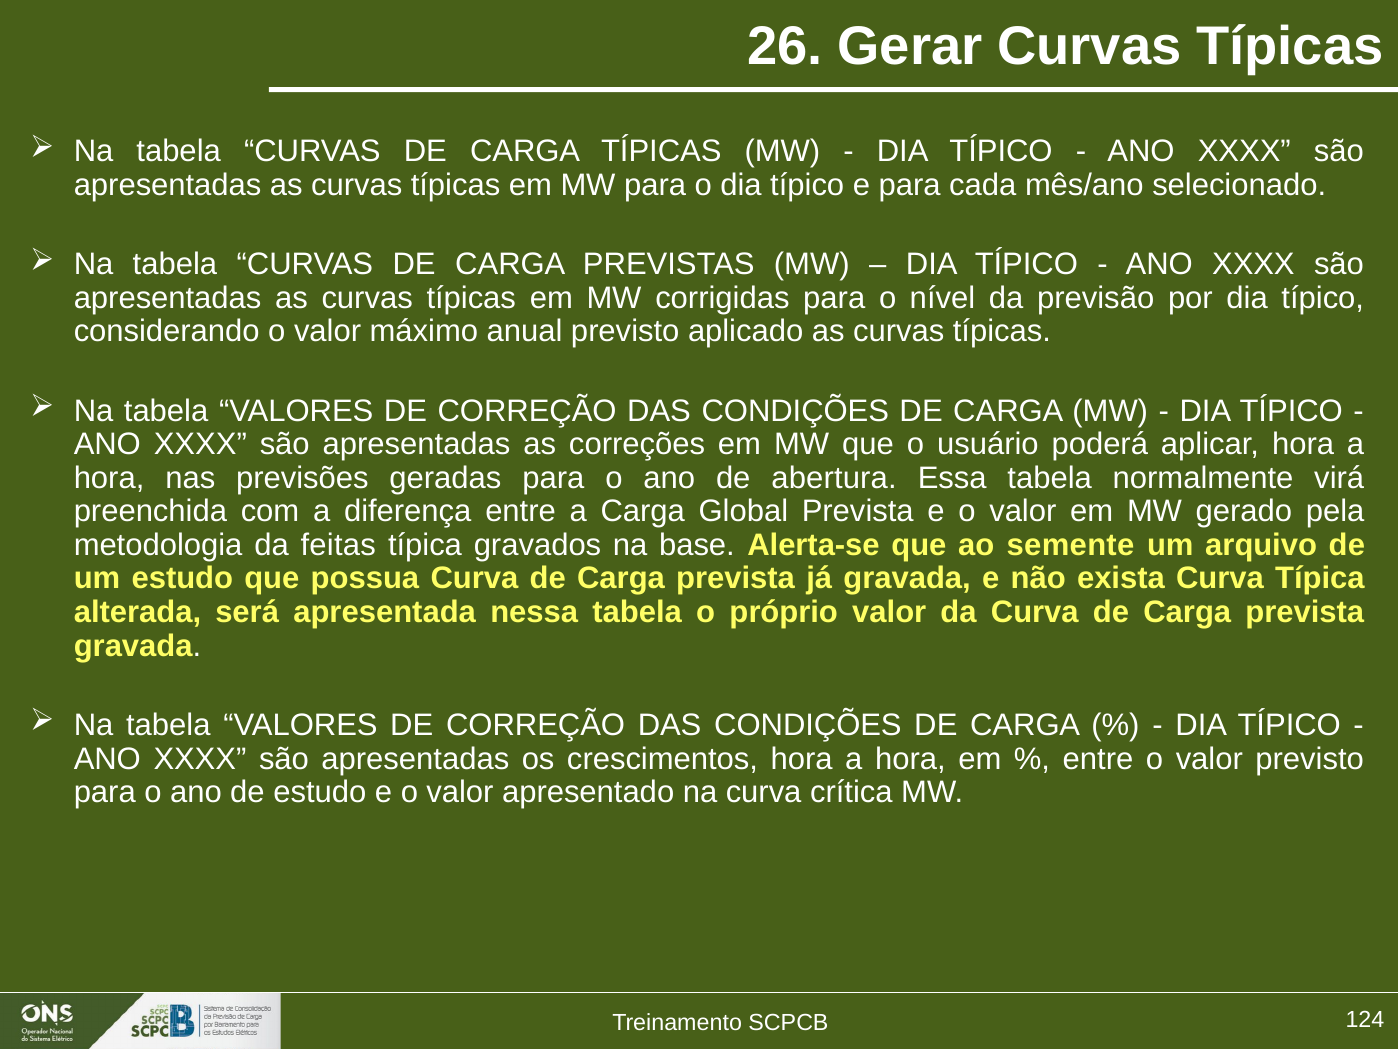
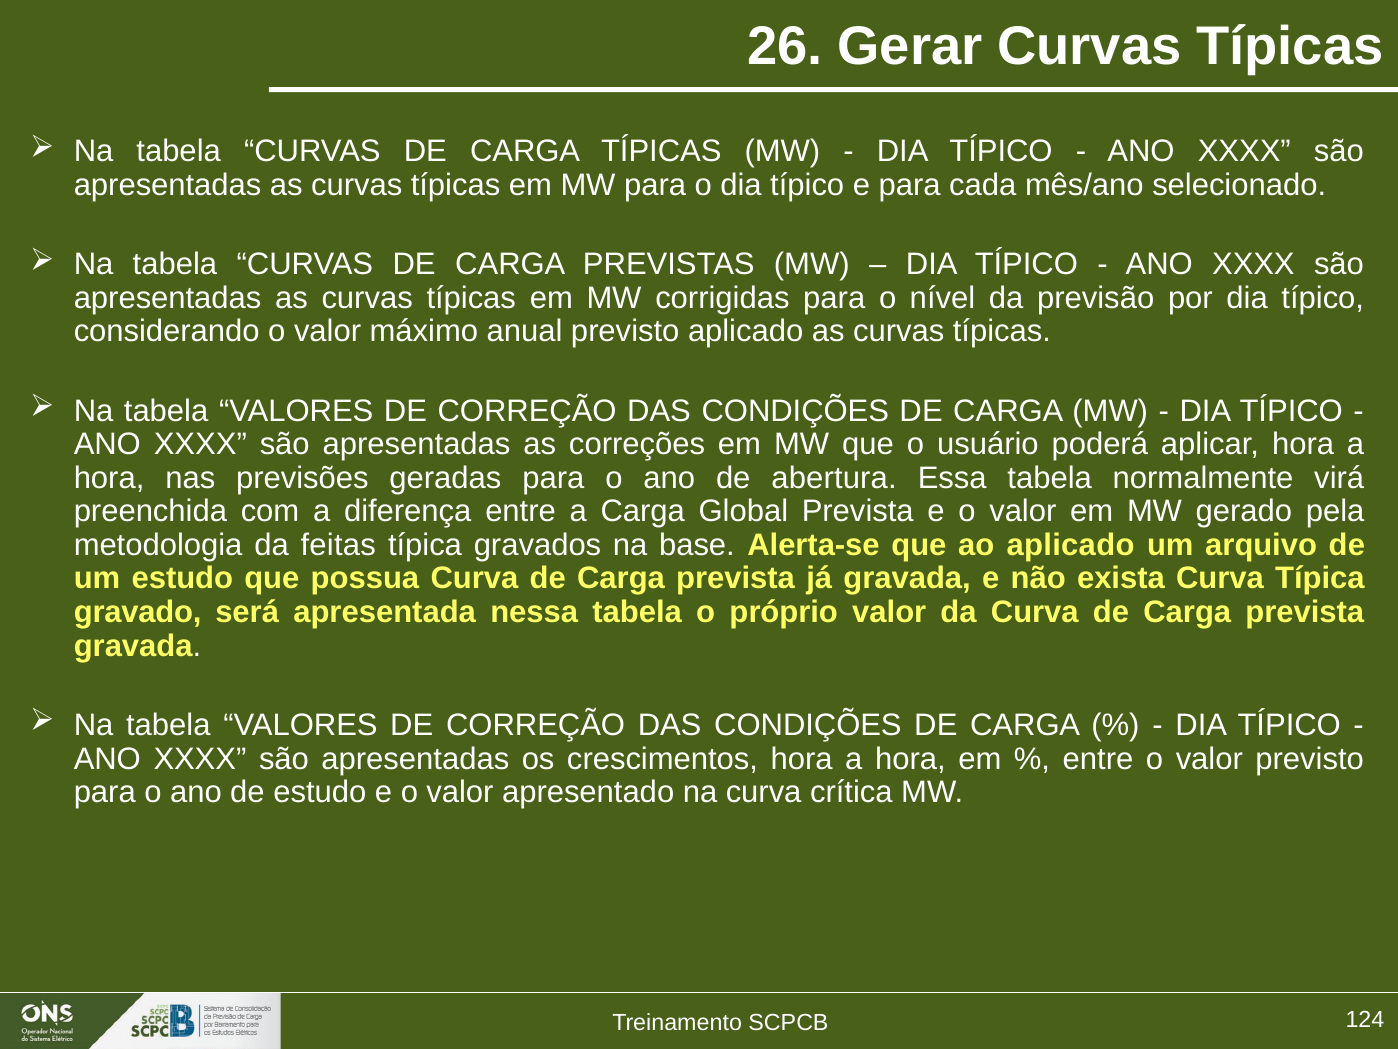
ao semente: semente -> aplicado
alterada: alterada -> gravado
